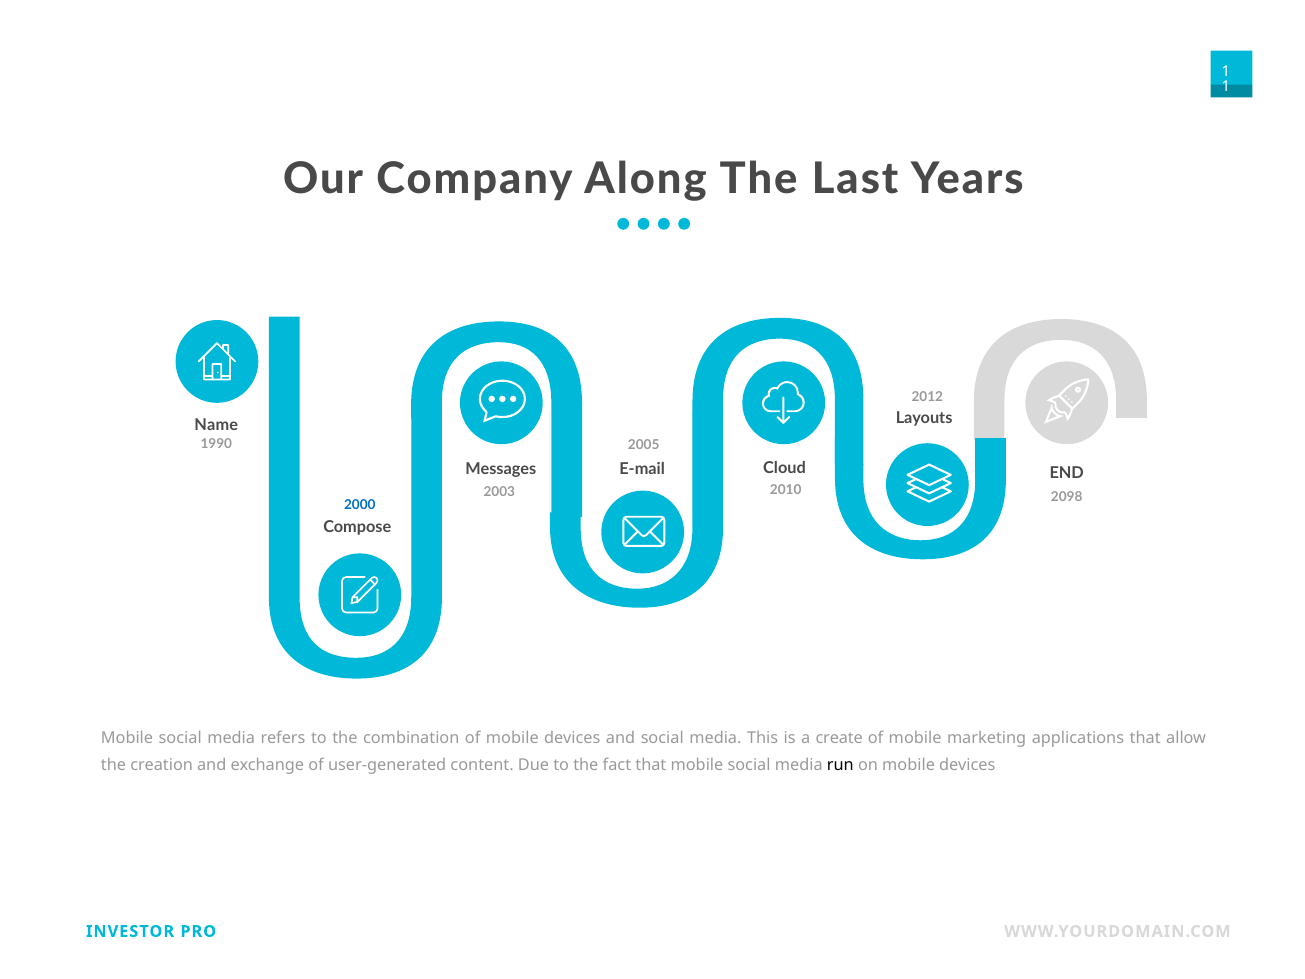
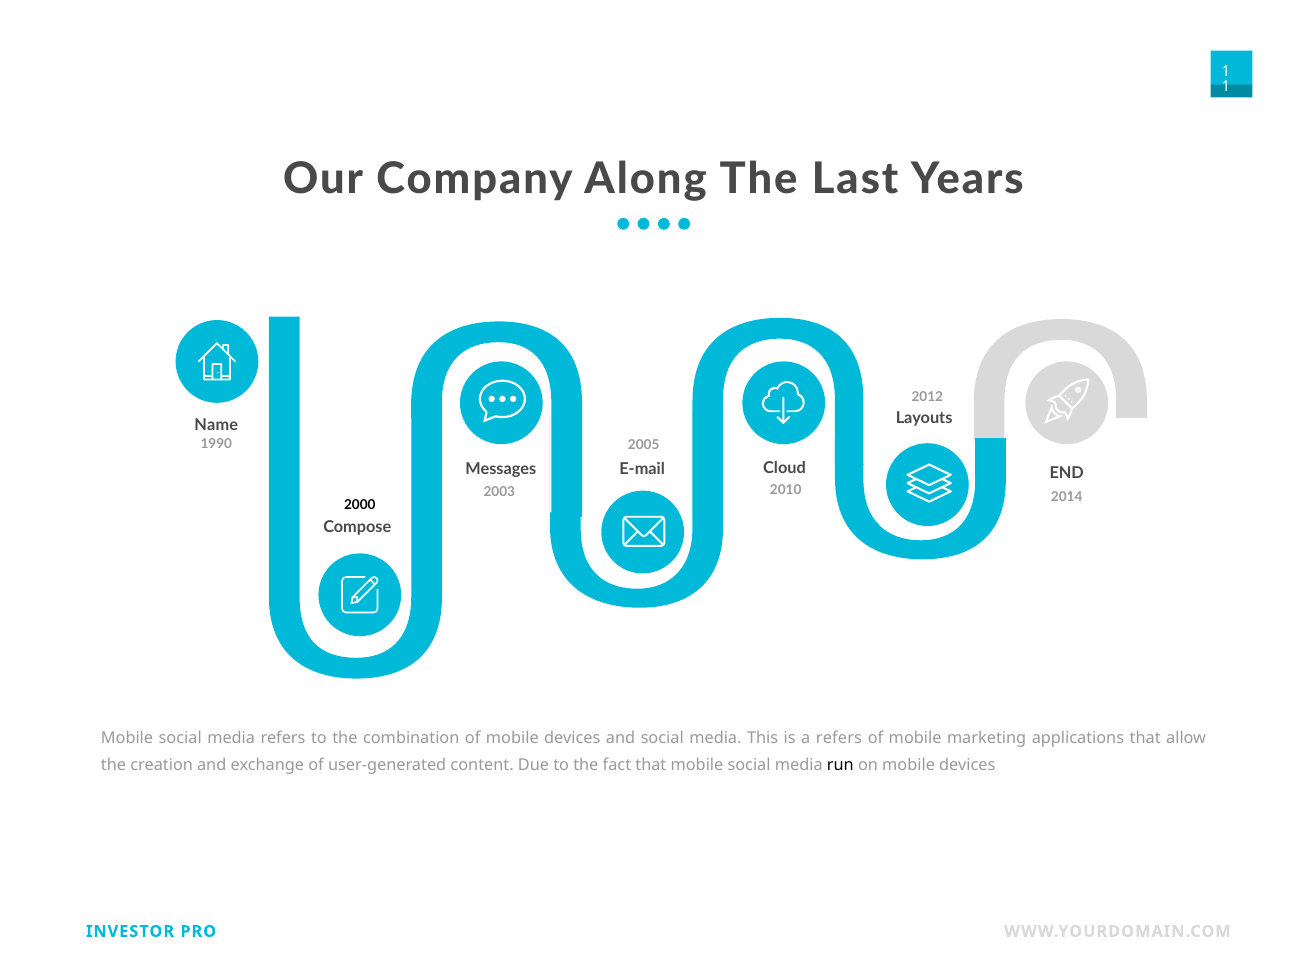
2098: 2098 -> 2014
2000 colour: blue -> black
a create: create -> refers
